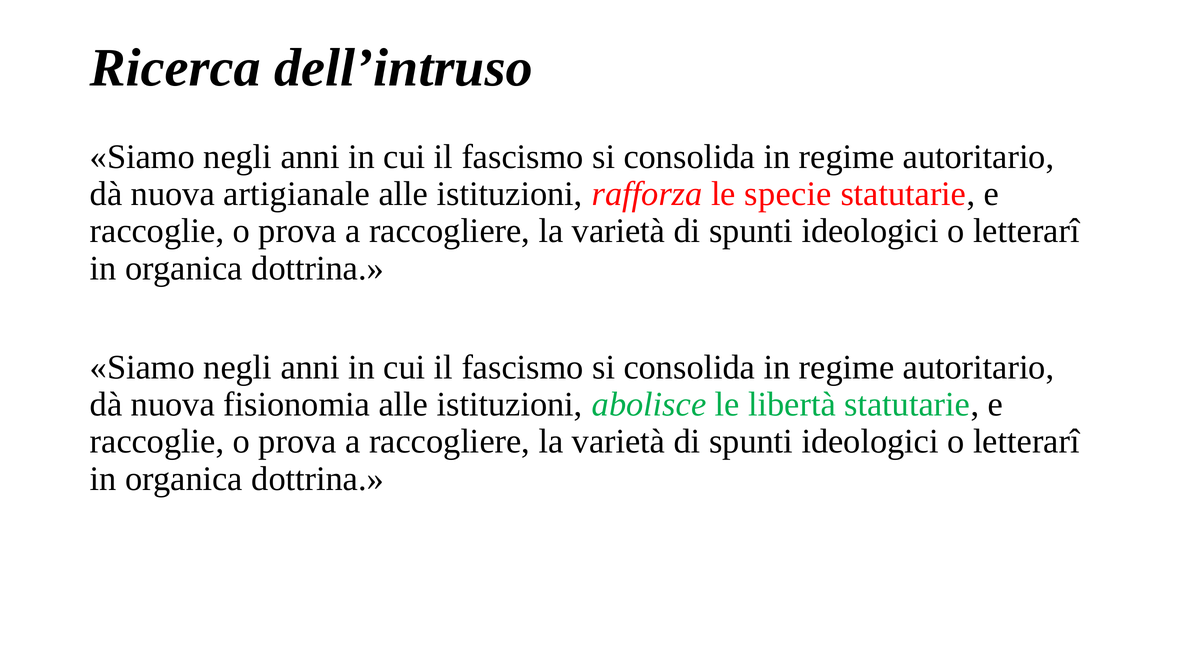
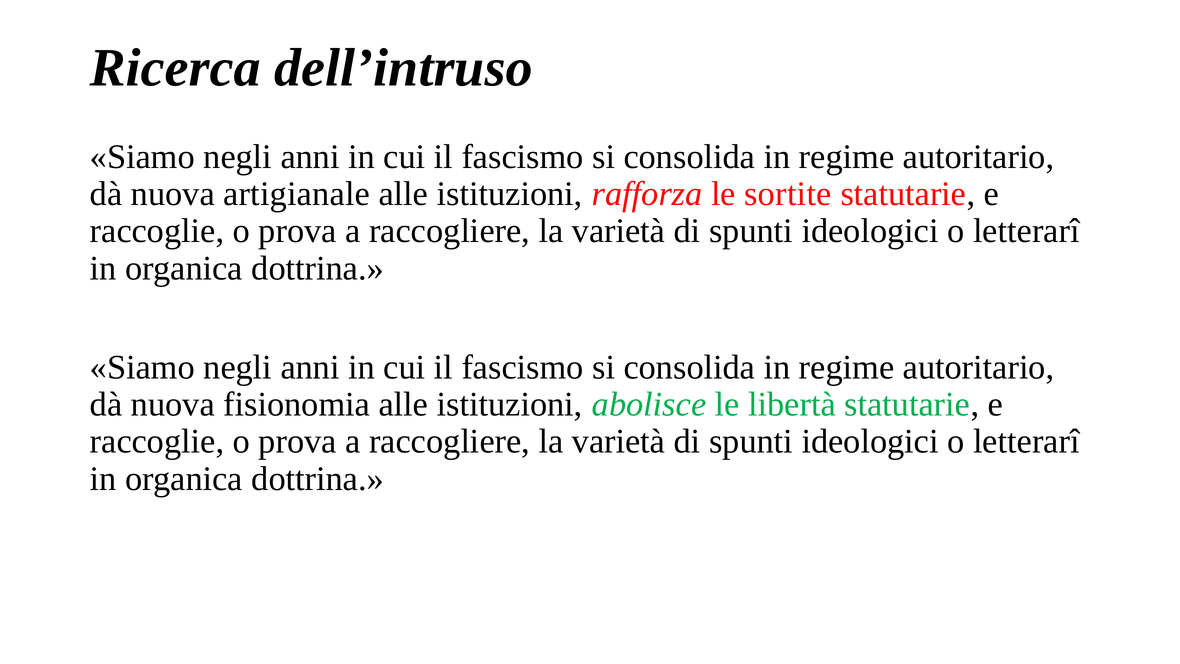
specie: specie -> sortite
